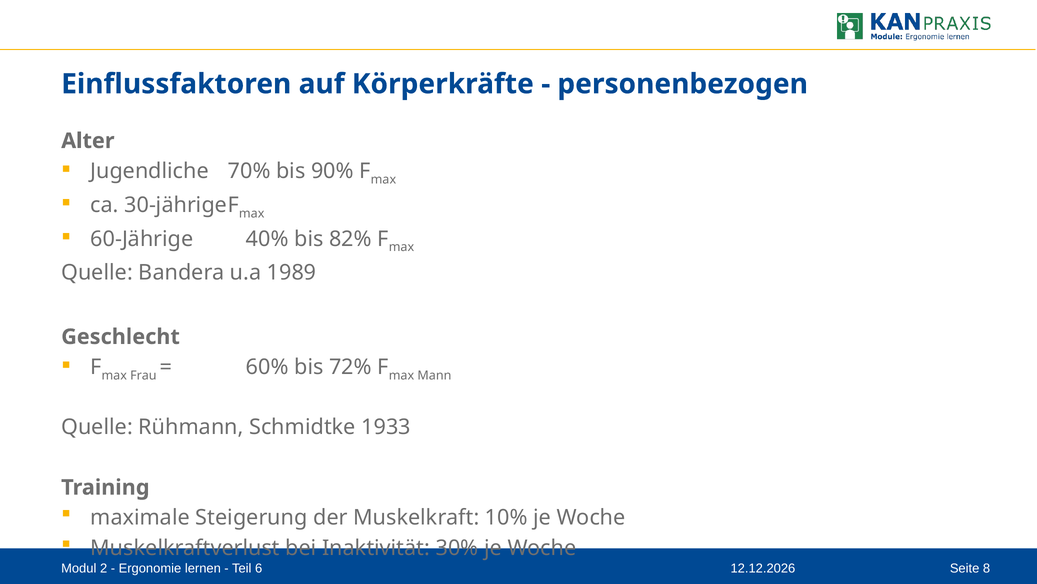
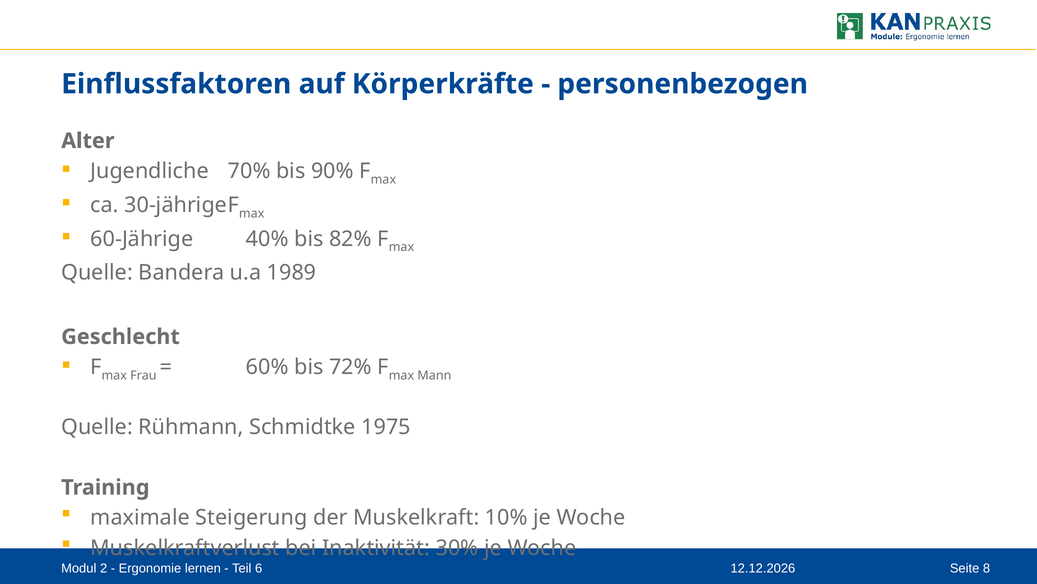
1933: 1933 -> 1975
